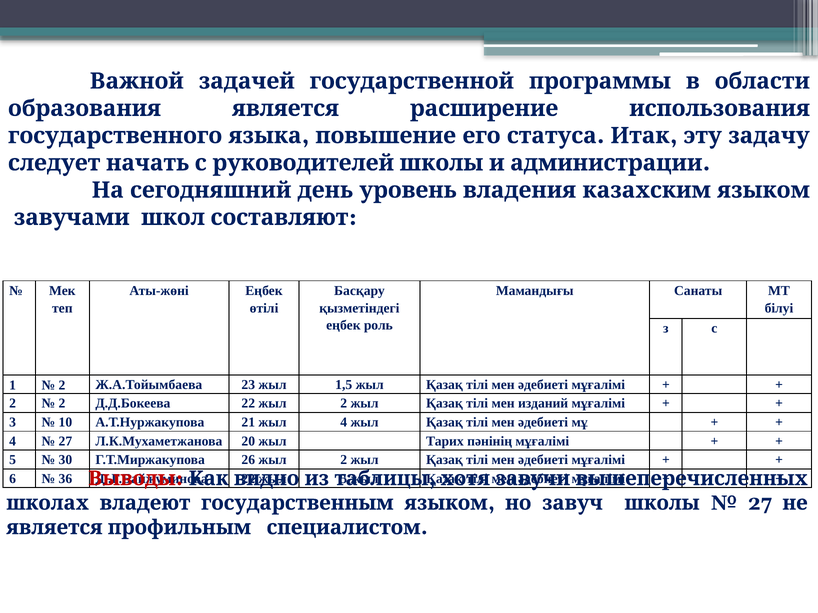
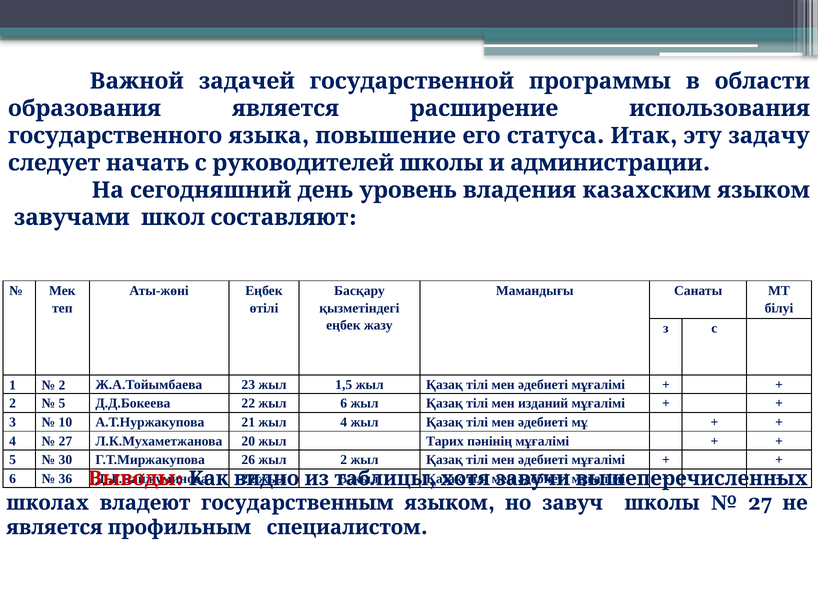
роль: роль -> жазу
2 at (62, 404): 2 -> 5
22 жыл 2: 2 -> 6
